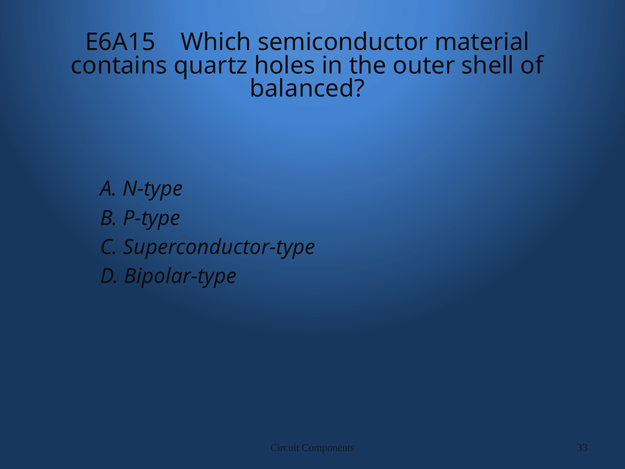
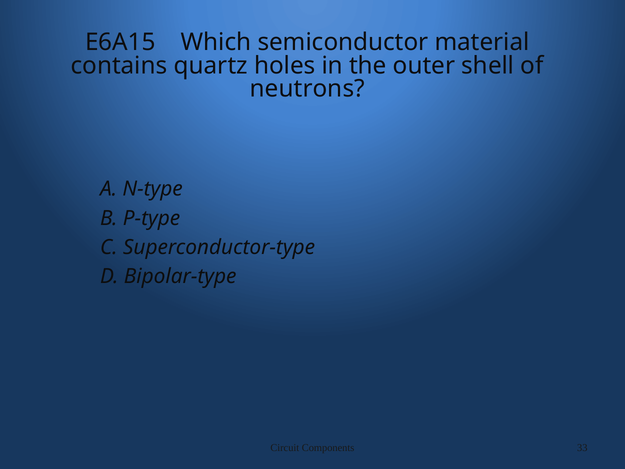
balanced: balanced -> neutrons
